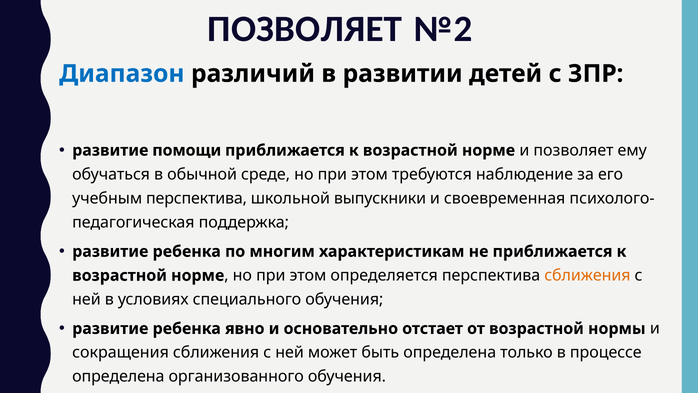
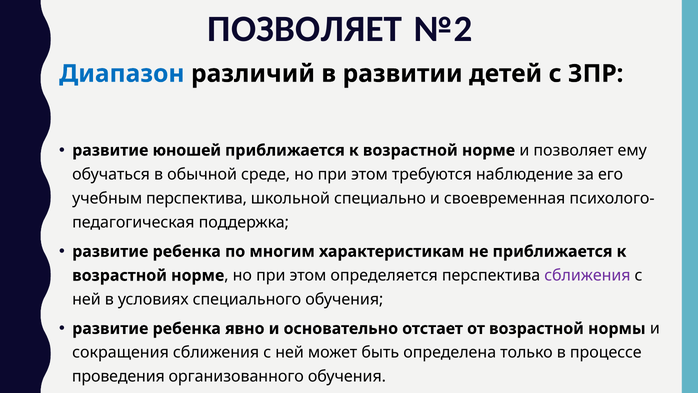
помощи: помощи -> юношей
выпускники: выпускники -> специально
сближения at (587, 275) colour: orange -> purple
определена at (118, 376): определена -> проведения
